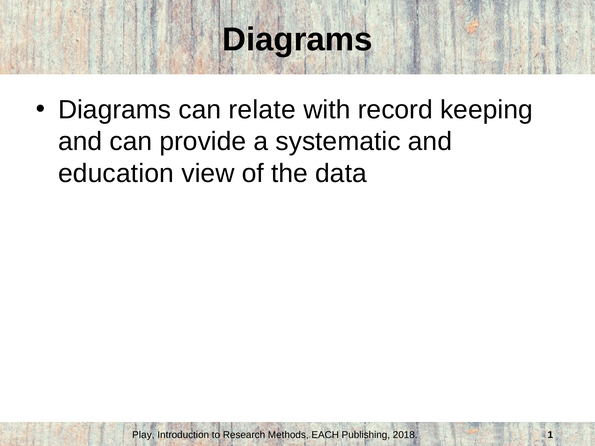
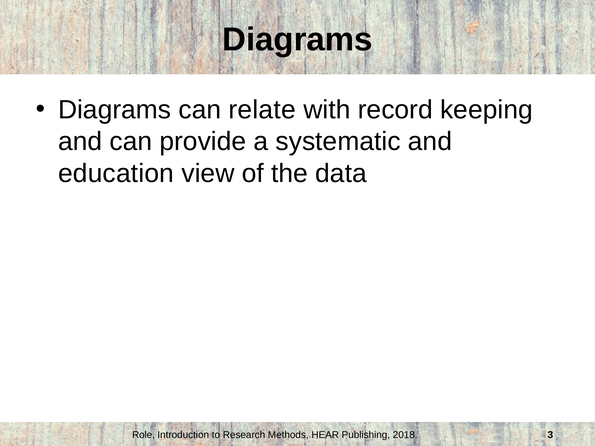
Play: Play -> Role
EACH: EACH -> HEAR
1: 1 -> 3
